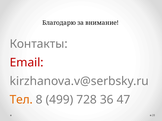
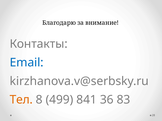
Email colour: red -> blue
728: 728 -> 841
47: 47 -> 83
